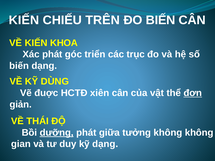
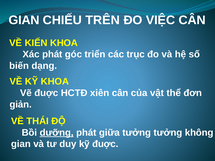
KIẾN at (24, 20): KIẾN -> GIAN
ĐO BIẾN: BIẾN -> VIỆC
KỸ DÙNG: DÙNG -> KHOA
đơn underline: present -> none
tưởng không: không -> tưởng
kỹ dạng: dạng -> đuợc
